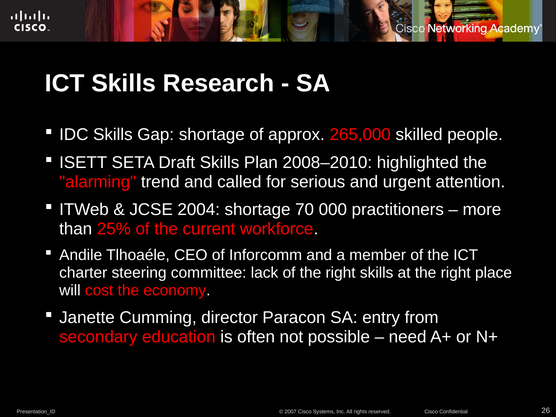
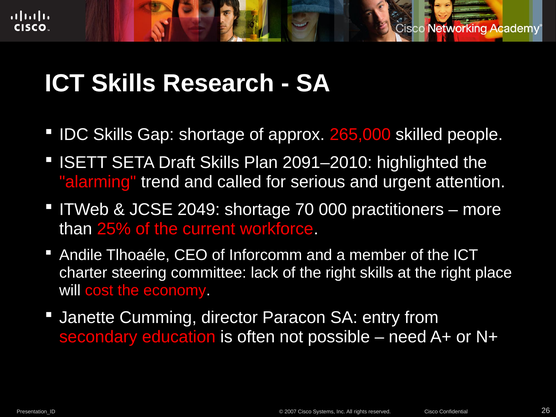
2008–2010: 2008–2010 -> 2091–2010
2004: 2004 -> 2049
